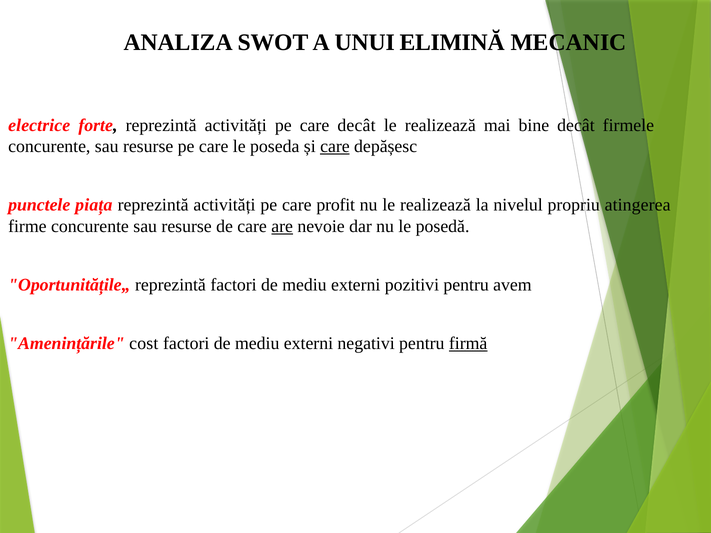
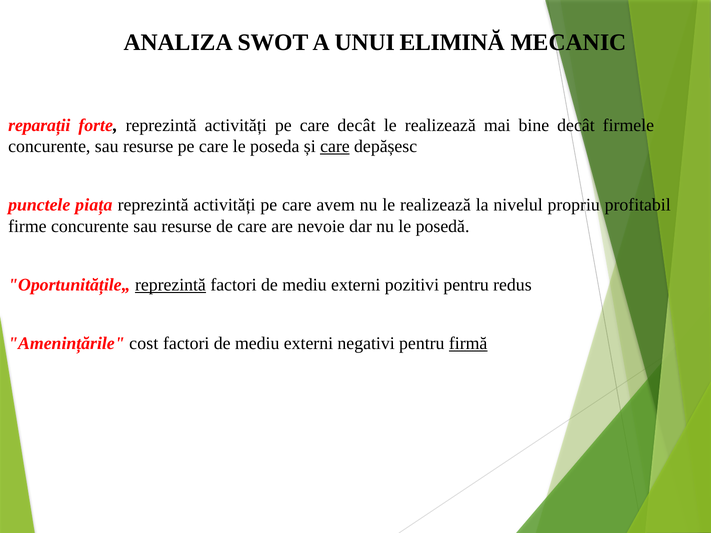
electrice: electrice -> reparații
profit: profit -> avem
atingerea: atingerea -> profitabil
are underline: present -> none
reprezintă at (170, 285) underline: none -> present
avem: avem -> redus
